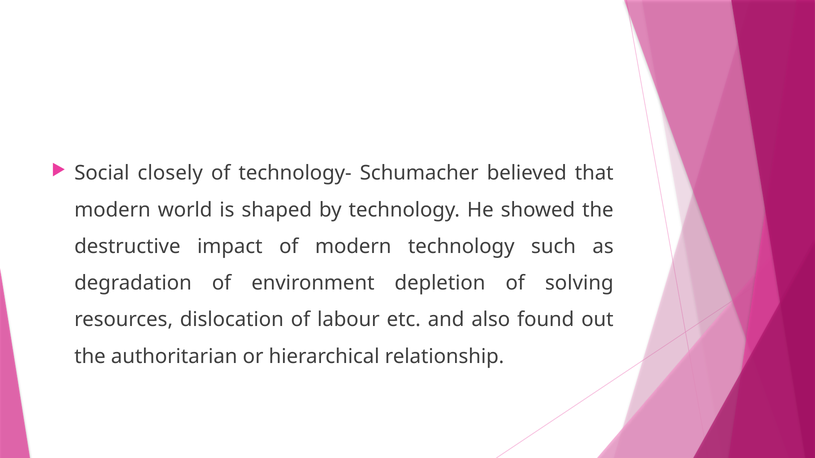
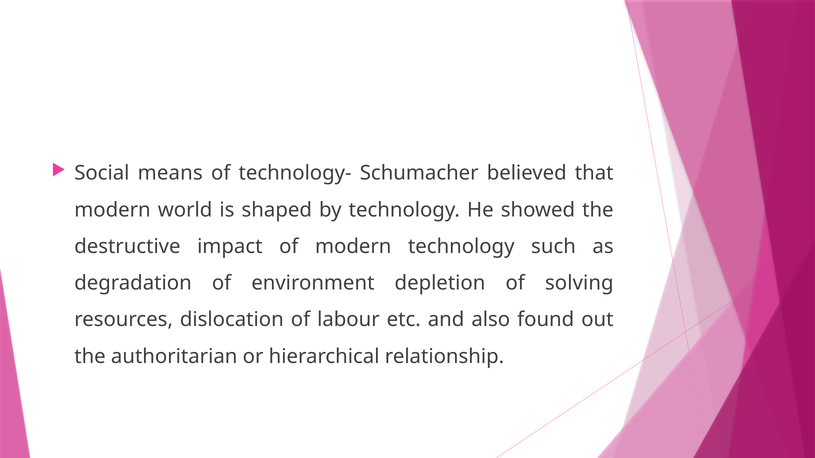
closely: closely -> means
